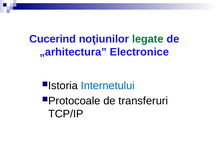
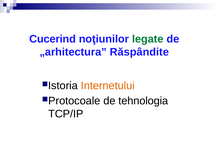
Electronice: Electronice -> Răspândite
Internetului colour: blue -> orange
transferuri: transferuri -> tehnologia
